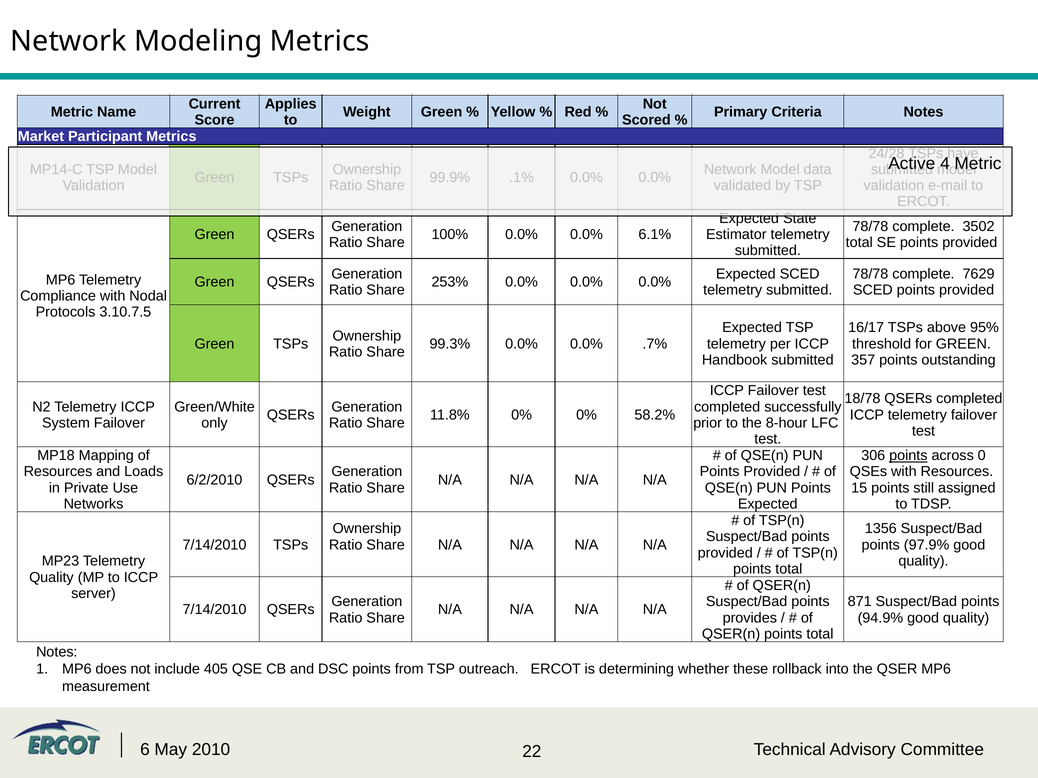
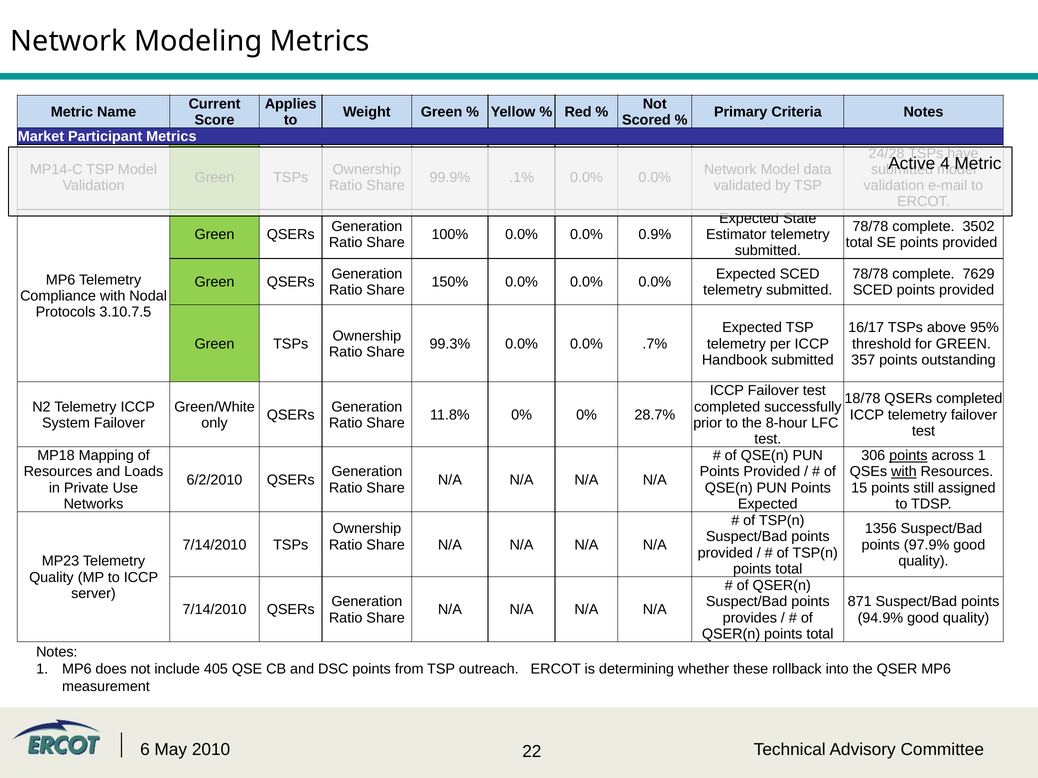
6.1%: 6.1% -> 0.9%
253%: 253% -> 150%
58.2%: 58.2% -> 28.7%
across 0: 0 -> 1
with at (904, 472) underline: none -> present
